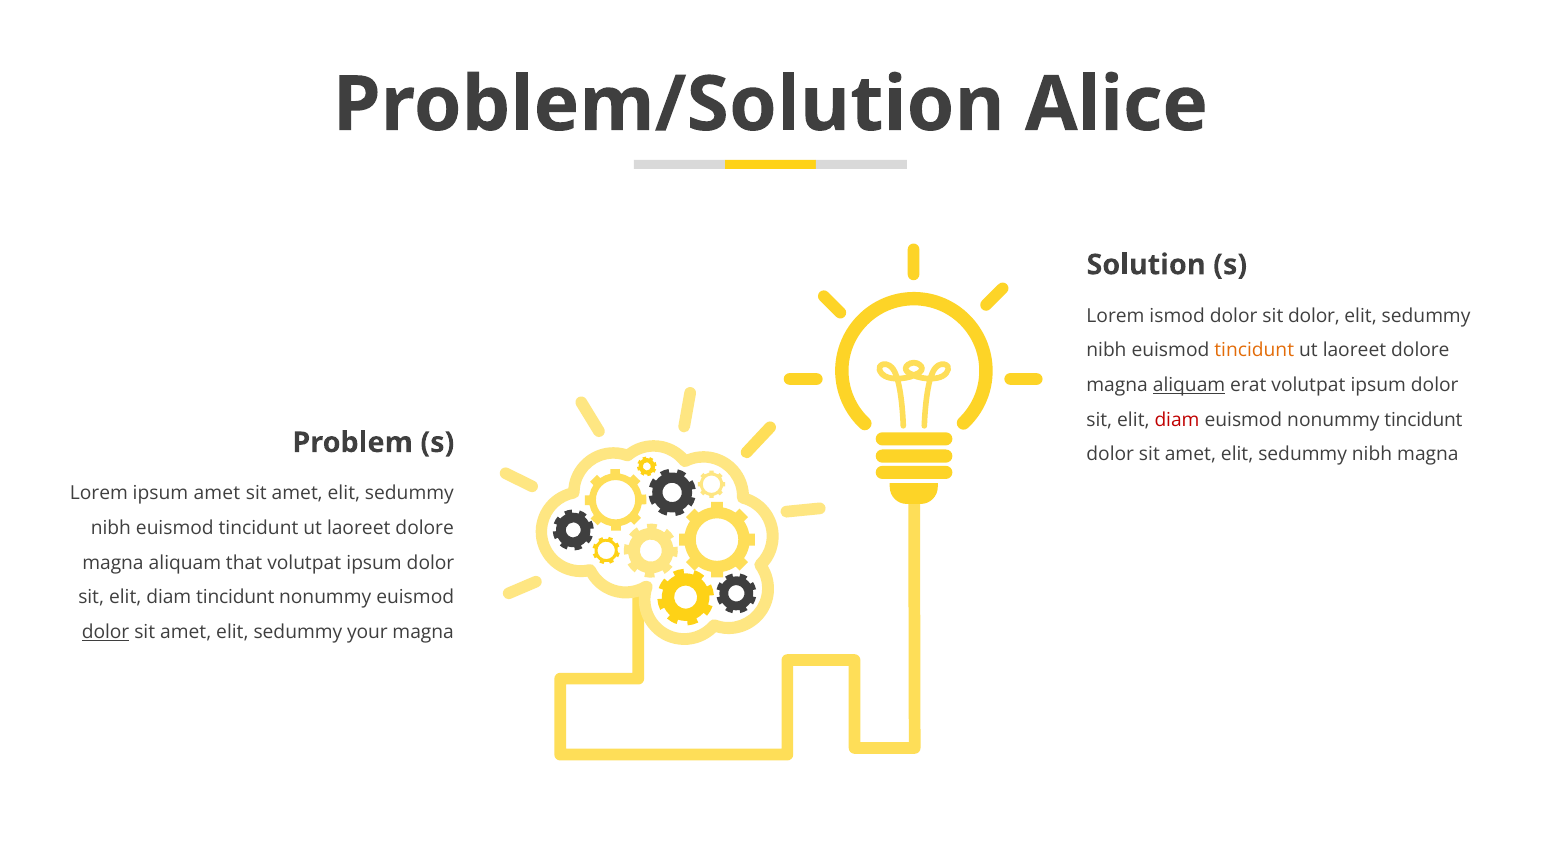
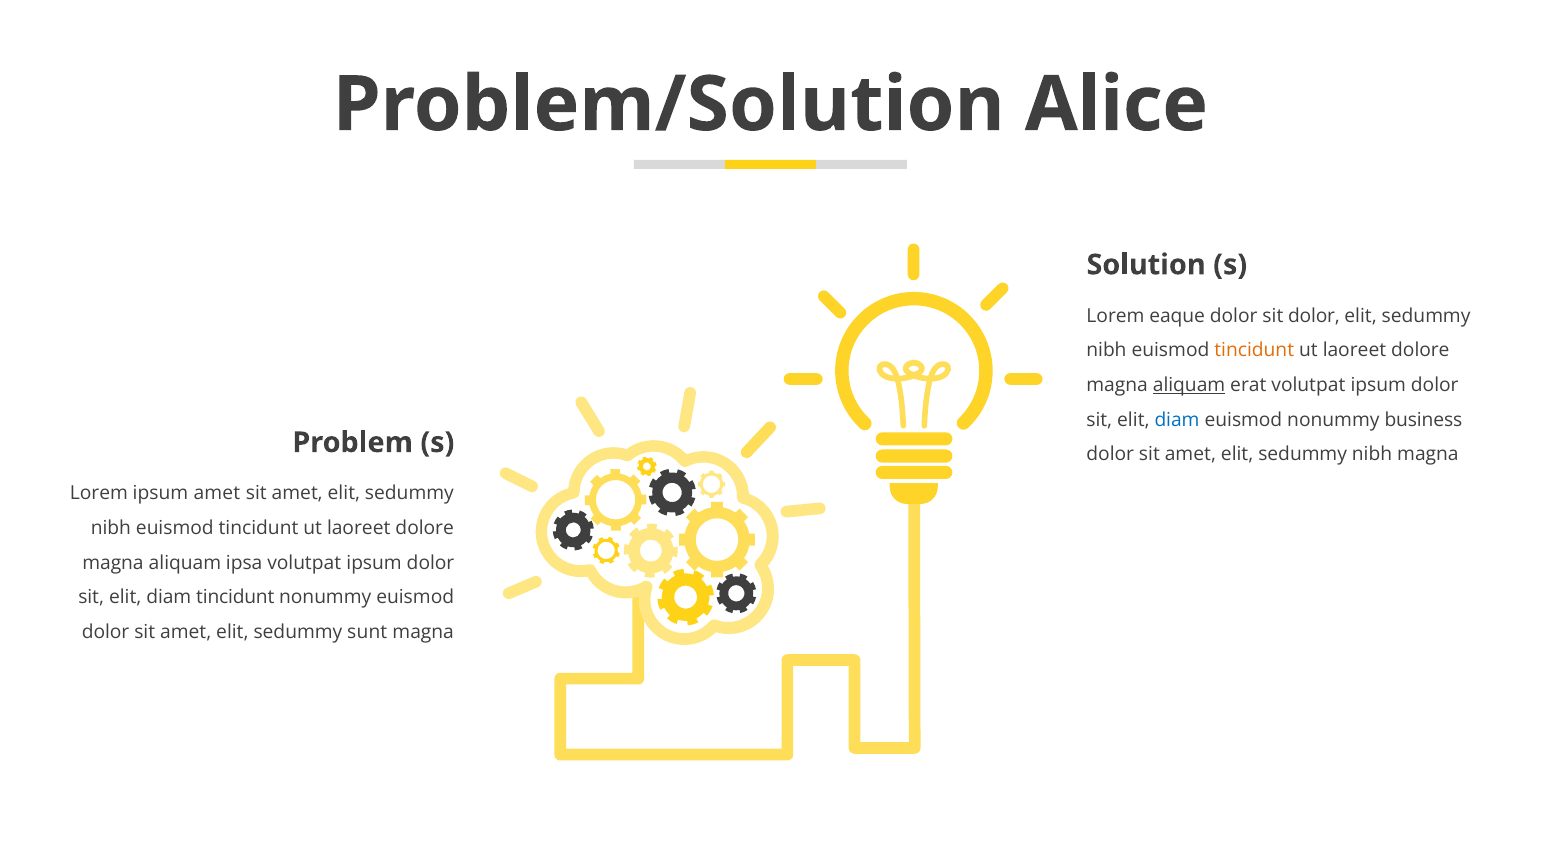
ismod: ismod -> eaque
diam at (1177, 420) colour: red -> blue
nonummy tincidunt: tincidunt -> business
that: that -> ipsa
dolor at (106, 632) underline: present -> none
your: your -> sunt
